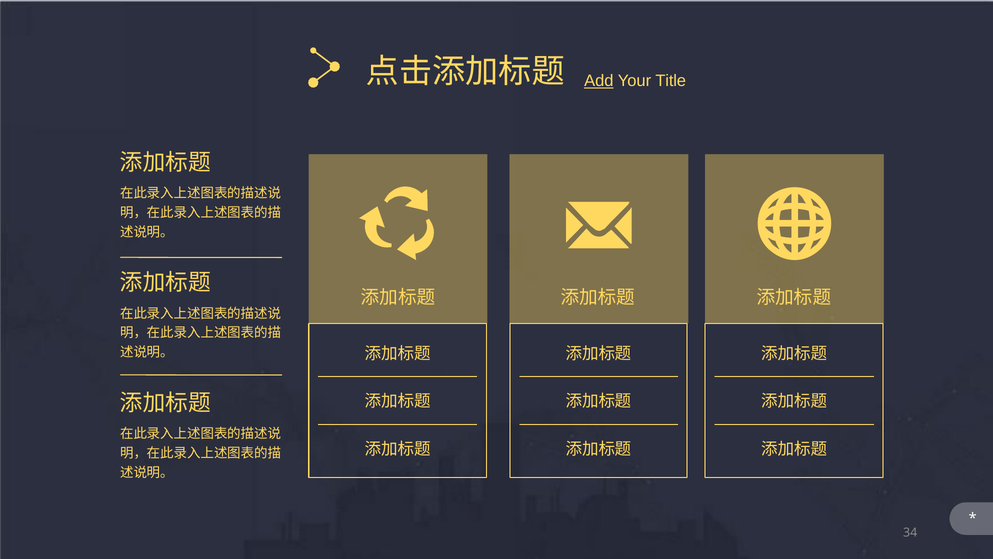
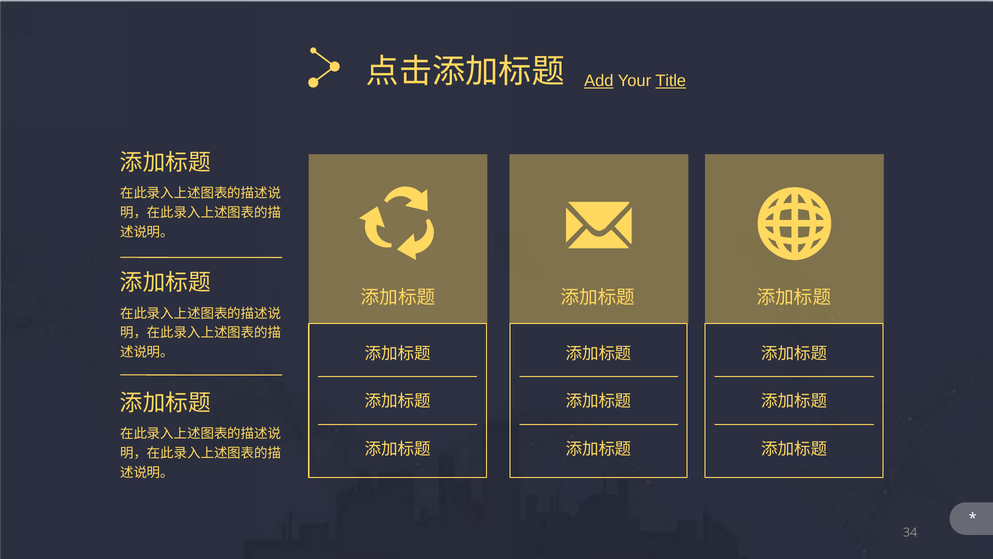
Title underline: none -> present
